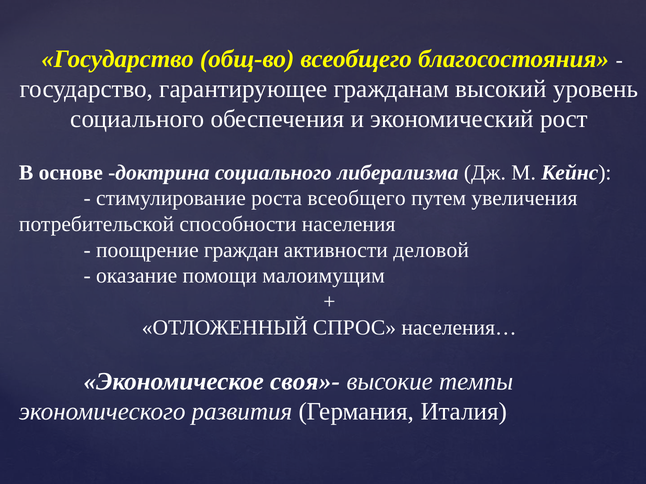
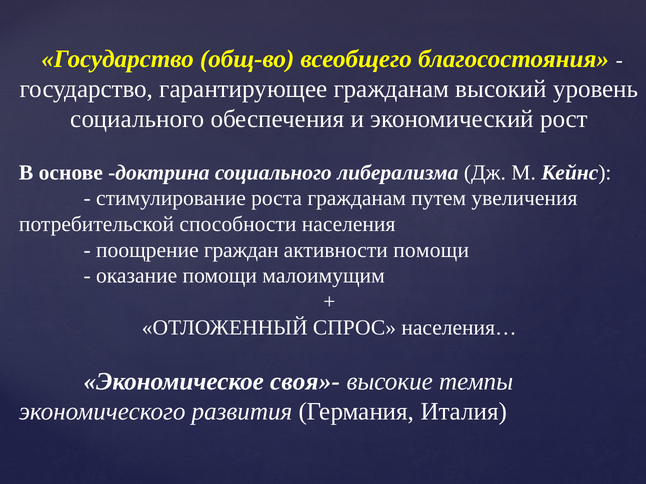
роста всеобщего: всеобщего -> гражданам
активности деловой: деловой -> помощи
